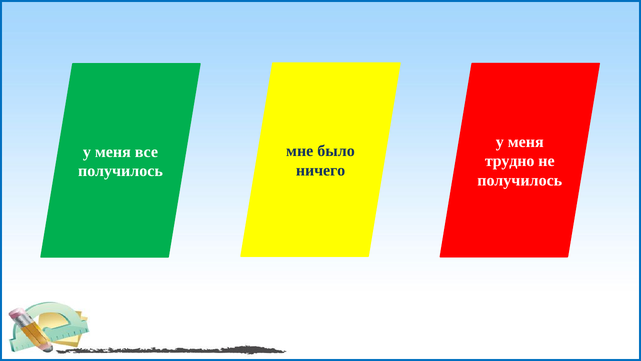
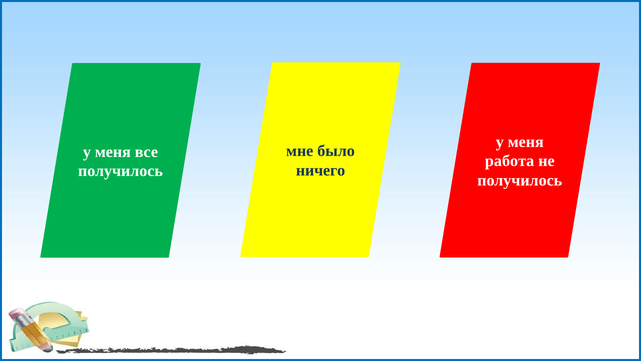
трудно: трудно -> работа
